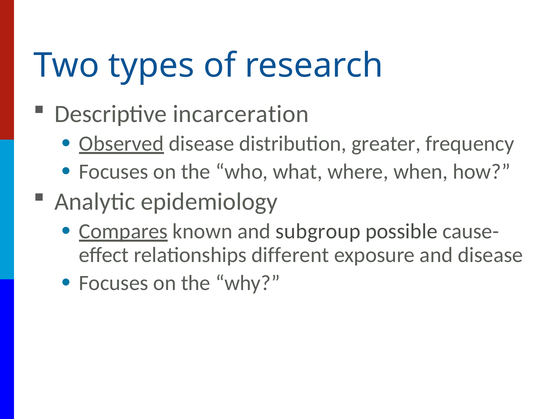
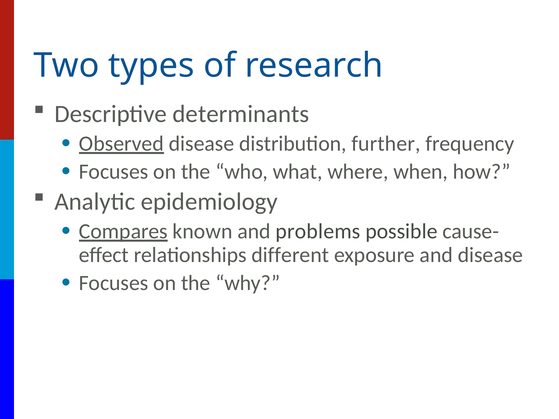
incarceration: incarceration -> determinants
greater: greater -> further
subgroup: subgroup -> problems
